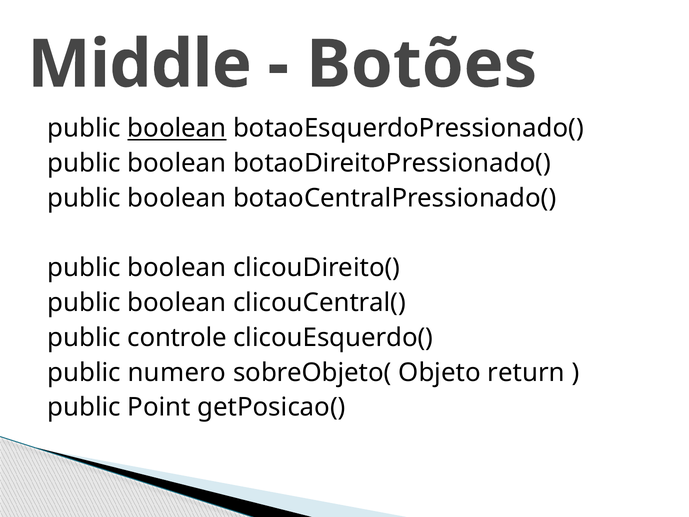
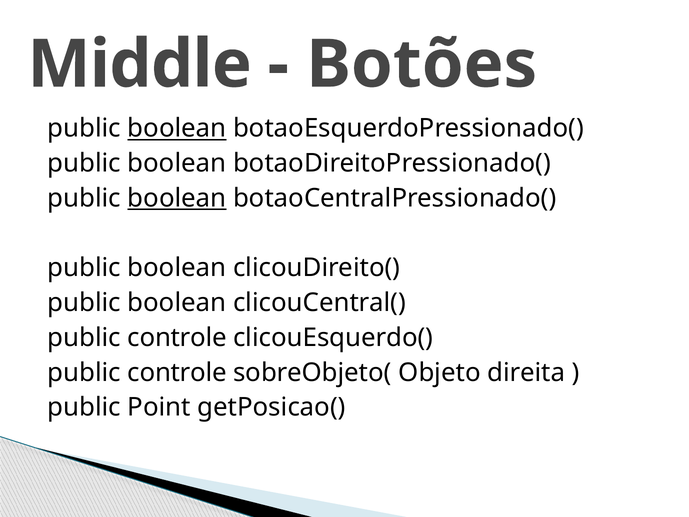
boolean at (177, 198) underline: none -> present
numero at (177, 372): numero -> controle
return: return -> direita
